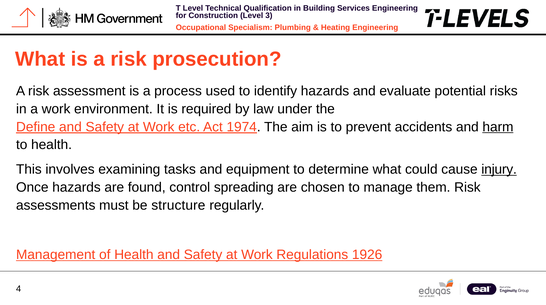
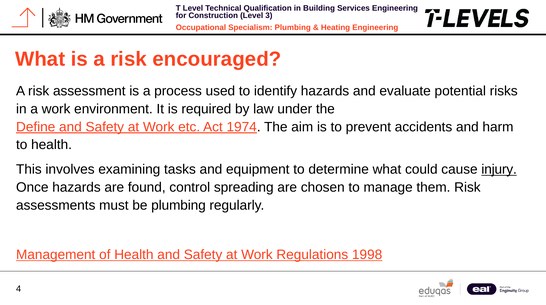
prosecution: prosecution -> encouraged
harm underline: present -> none
be structure: structure -> plumbing
1926: 1926 -> 1998
